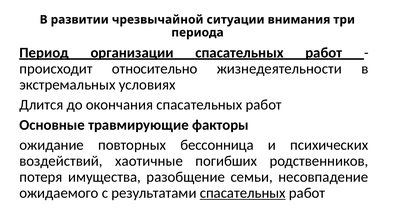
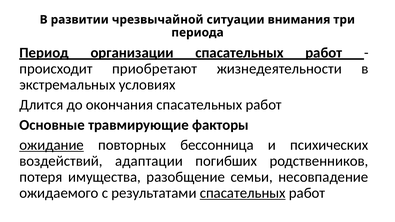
относительно: относительно -> приобретают
ожидание underline: none -> present
хаотичные: хаотичные -> адаптации
